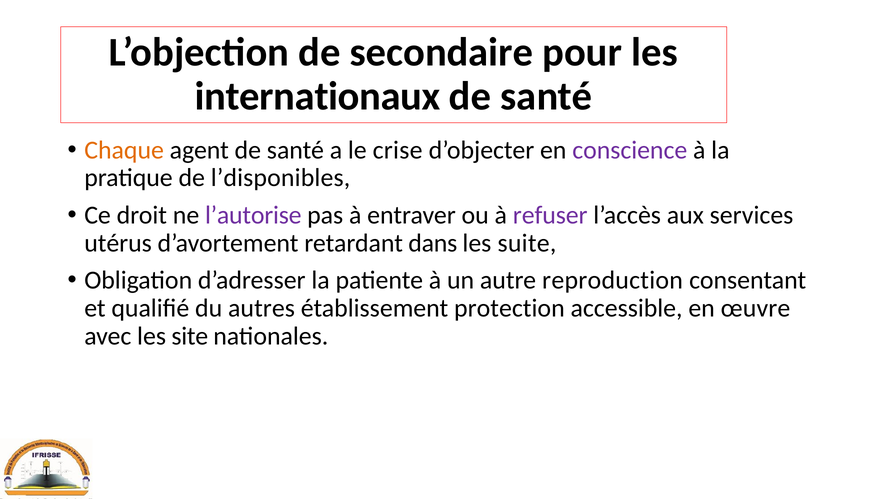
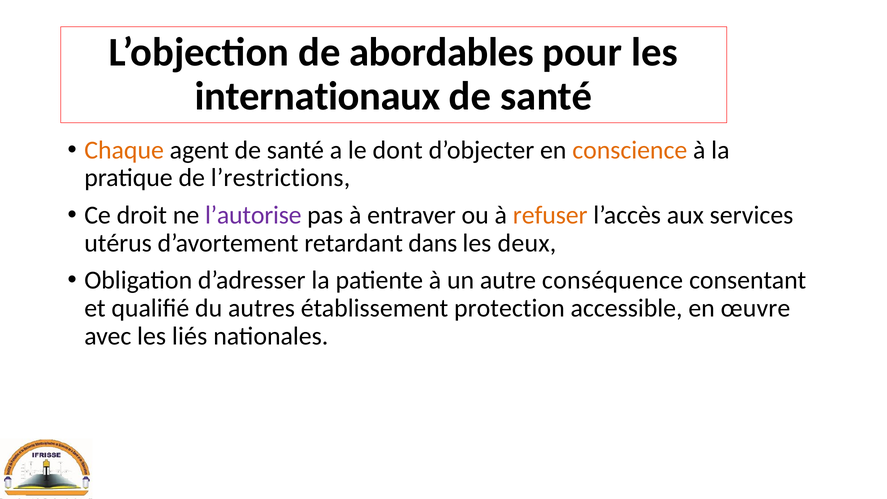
secondaire: secondaire -> abordables
crise: crise -> dont
conscience colour: purple -> orange
l’disponibles: l’disponibles -> l’restrictions
refuser colour: purple -> orange
suite: suite -> deux
reproduction: reproduction -> conséquence
site: site -> liés
